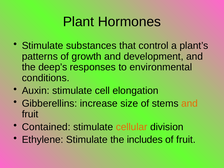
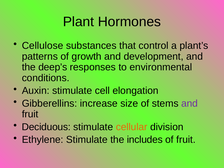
Stimulate at (43, 46): Stimulate -> Cellulose
and at (190, 103) colour: orange -> purple
Contained: Contained -> Deciduous
